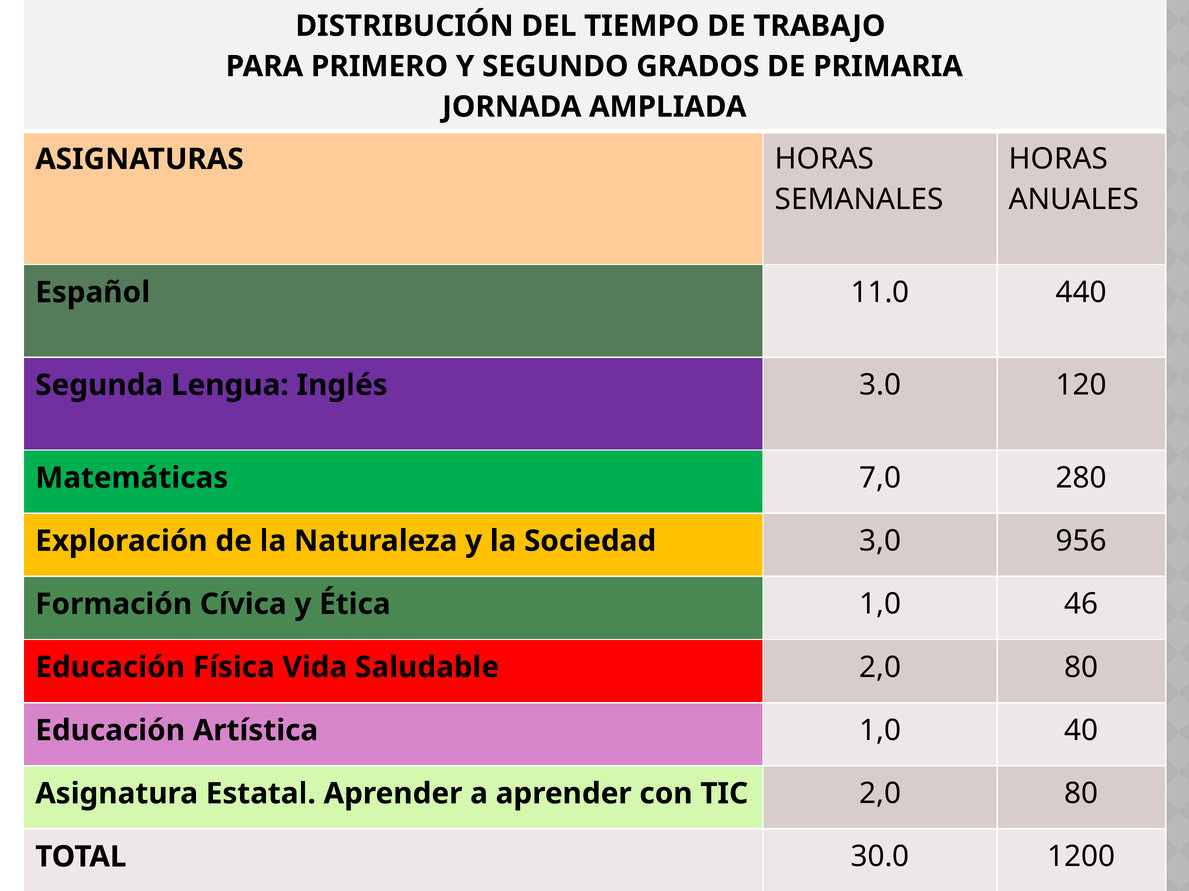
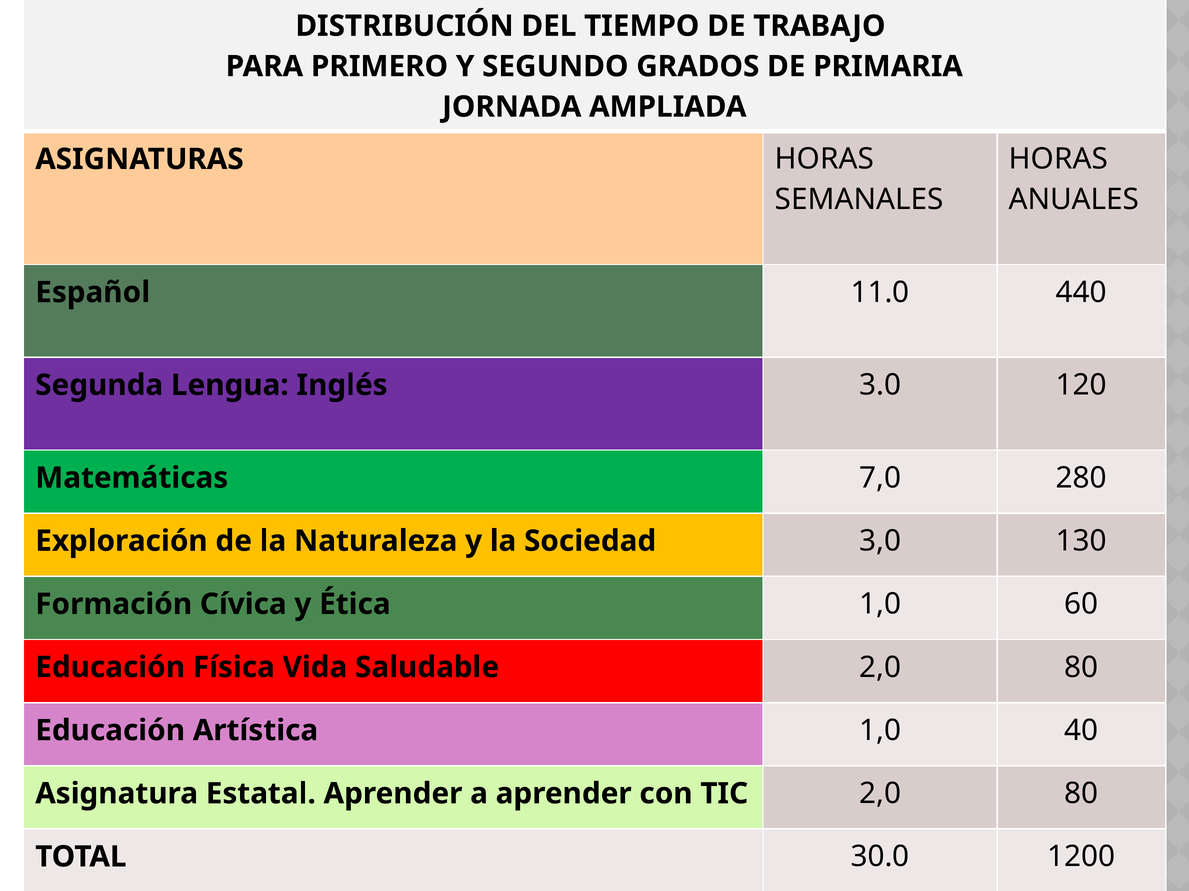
956: 956 -> 130
46: 46 -> 60
